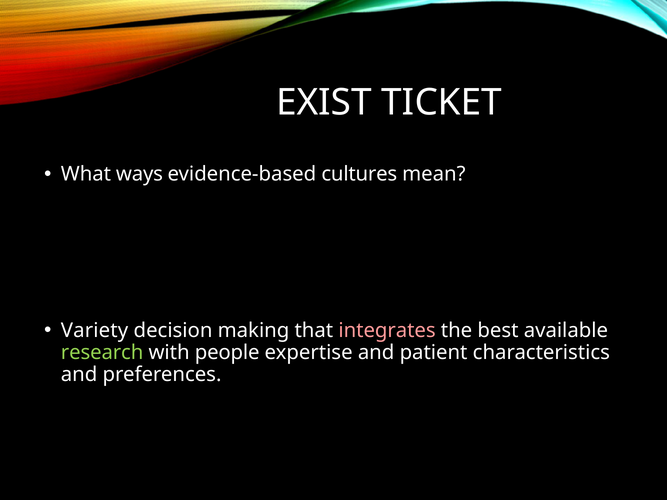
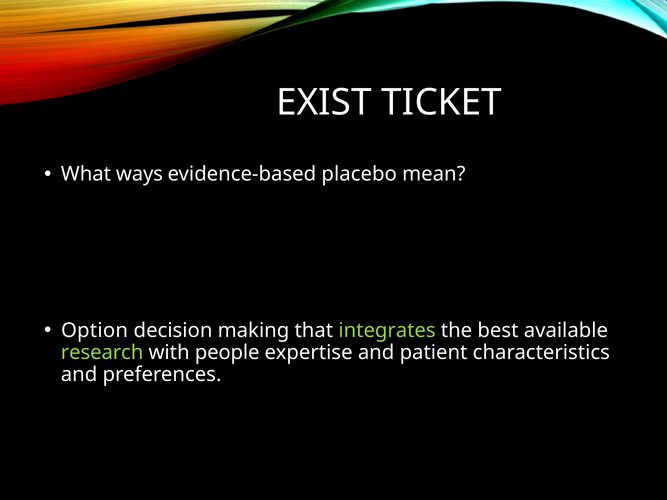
cultures: cultures -> placebo
Variety: Variety -> Option
integrates colour: pink -> light green
